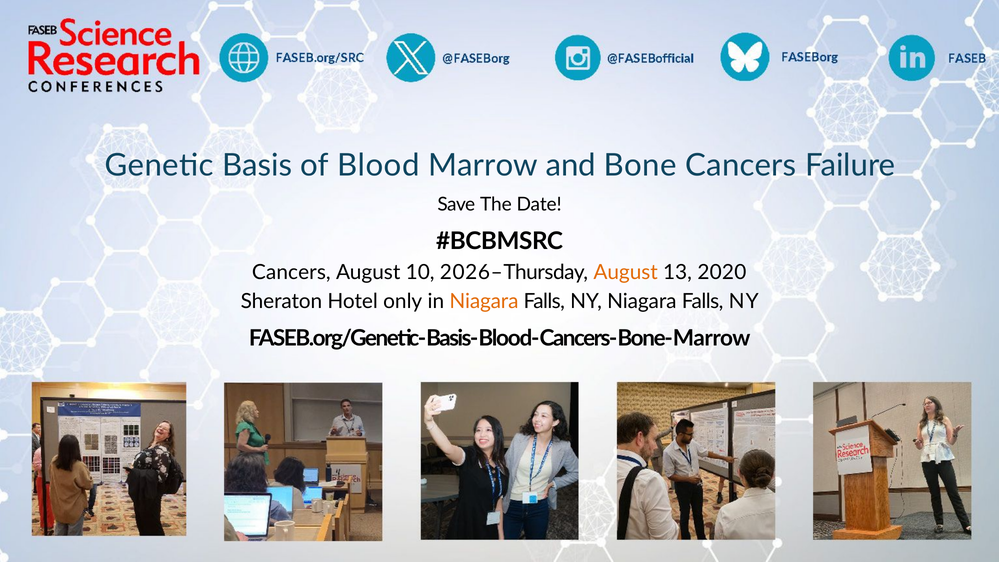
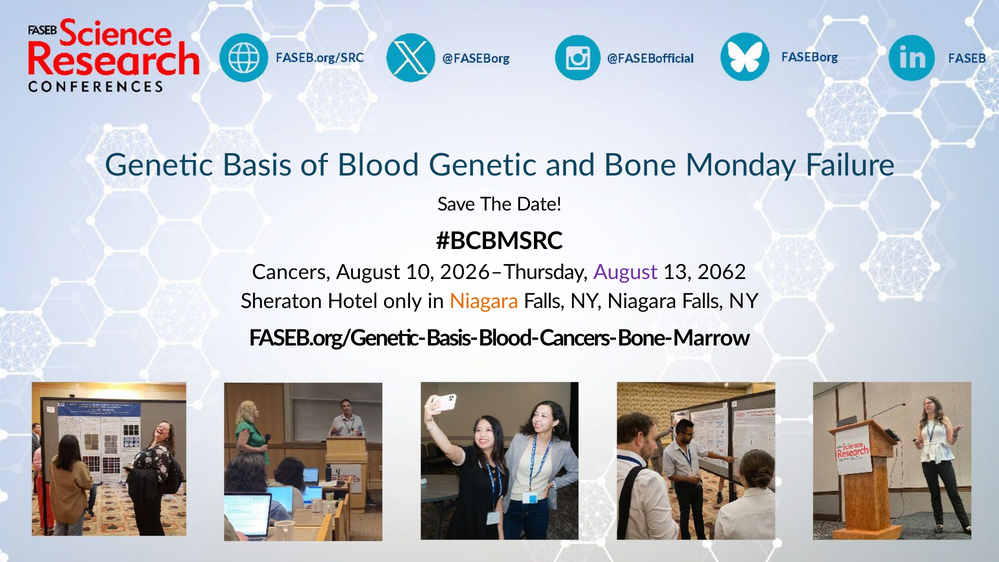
Blood Marrow: Marrow -> Genetic
Bone Cancers: Cancers -> Monday
August at (626, 272) colour: orange -> purple
2020: 2020 -> 2062
